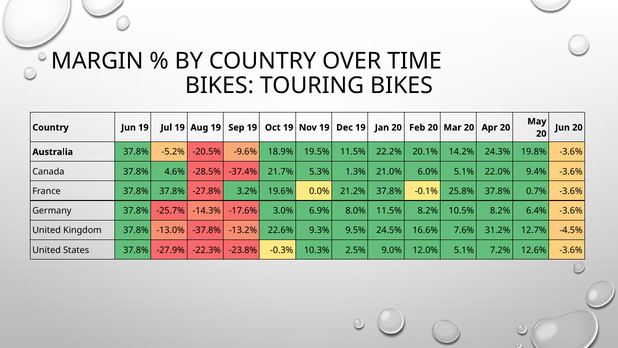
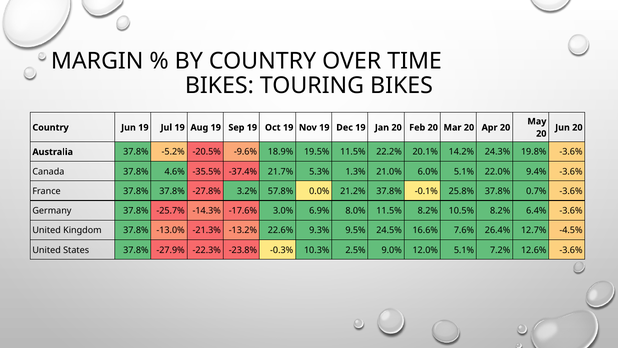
-28.5%: -28.5% -> -35.5%
19.6%: 19.6% -> 57.8%
-37.8%: -37.8% -> -21.3%
31.2%: 31.2% -> 26.4%
